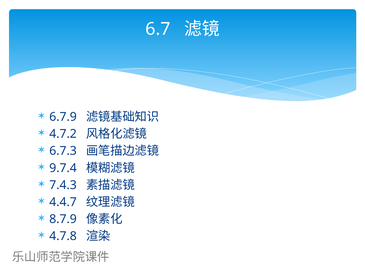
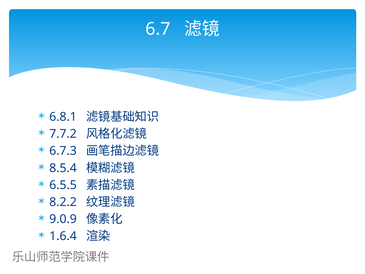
6.7.9: 6.7.9 -> 6.8.1
4.7.2: 4.7.2 -> 7.7.2
9.7.4: 9.7.4 -> 8.5.4
7.4.3: 7.4.3 -> 6.5.5
4.4.7: 4.4.7 -> 8.2.2
8.7.9: 8.7.9 -> 9.0.9
4.7.8: 4.7.8 -> 1.6.4
